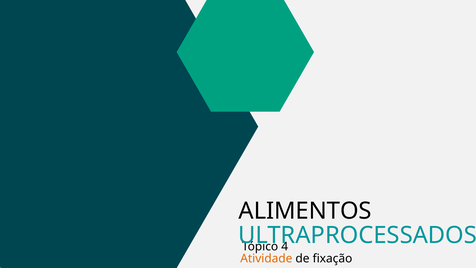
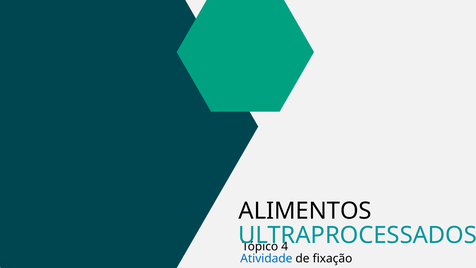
Atividade colour: orange -> blue
